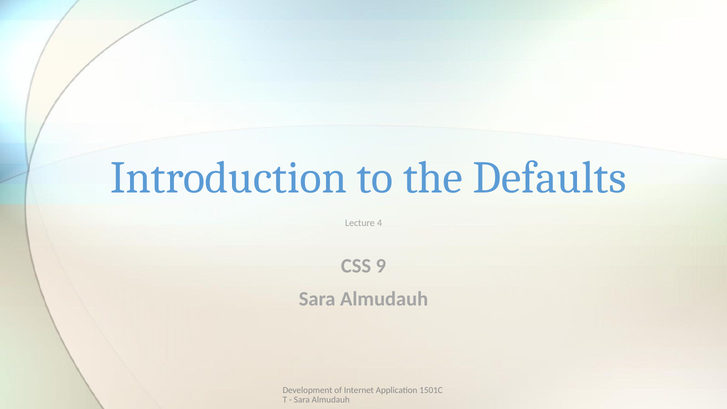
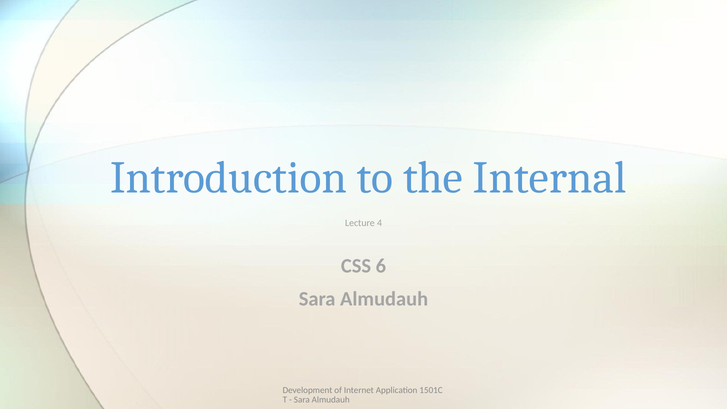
Defaults: Defaults -> Internal
9: 9 -> 6
